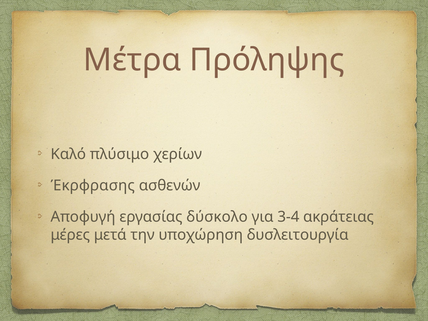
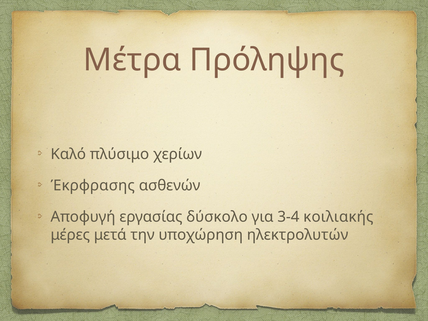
ακράτειας: ακράτειας -> κοιλιακής
δυσλειτουργία: δυσλειτουργία -> ηλεκτρολυτών
